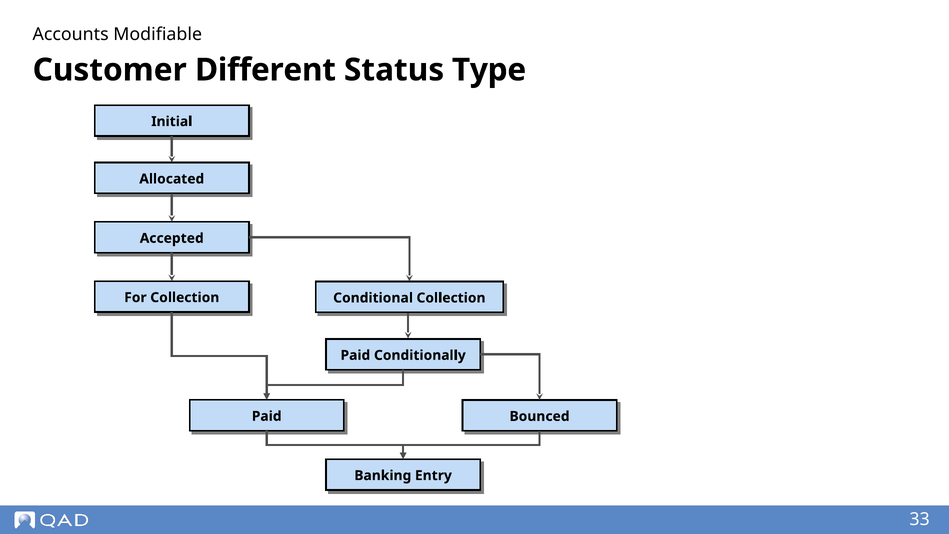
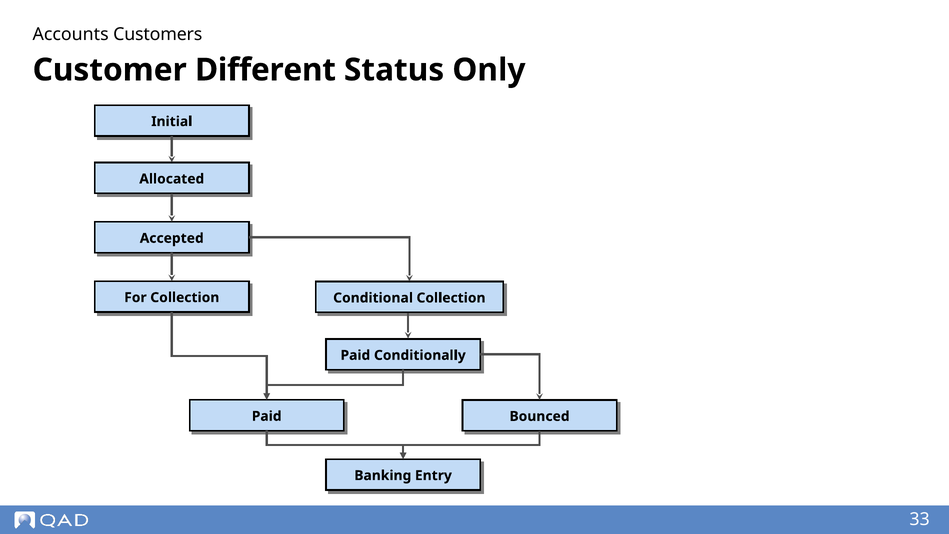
Modifiable: Modifiable -> Customers
Type: Type -> Only
